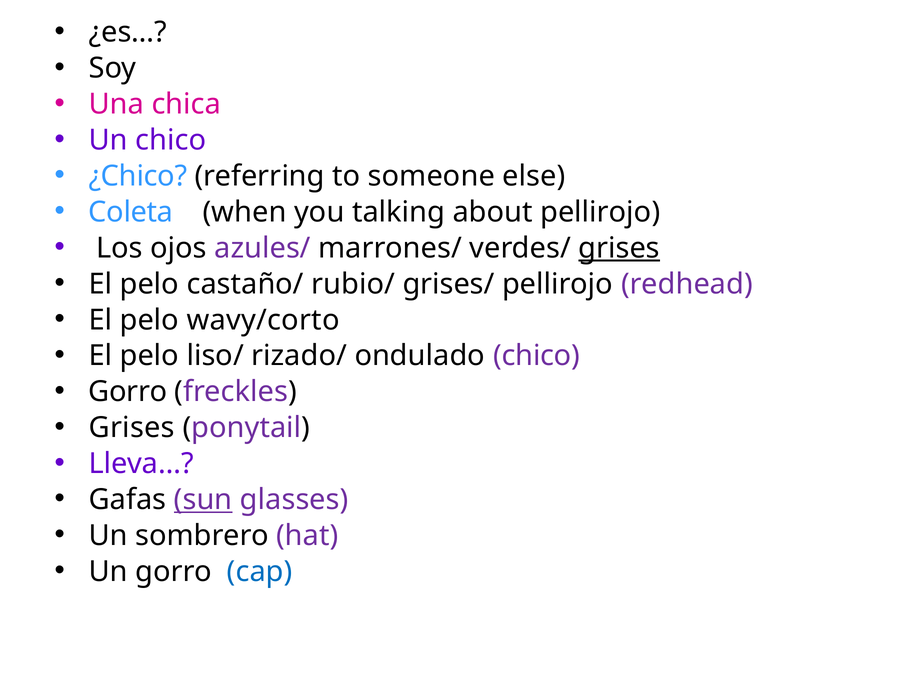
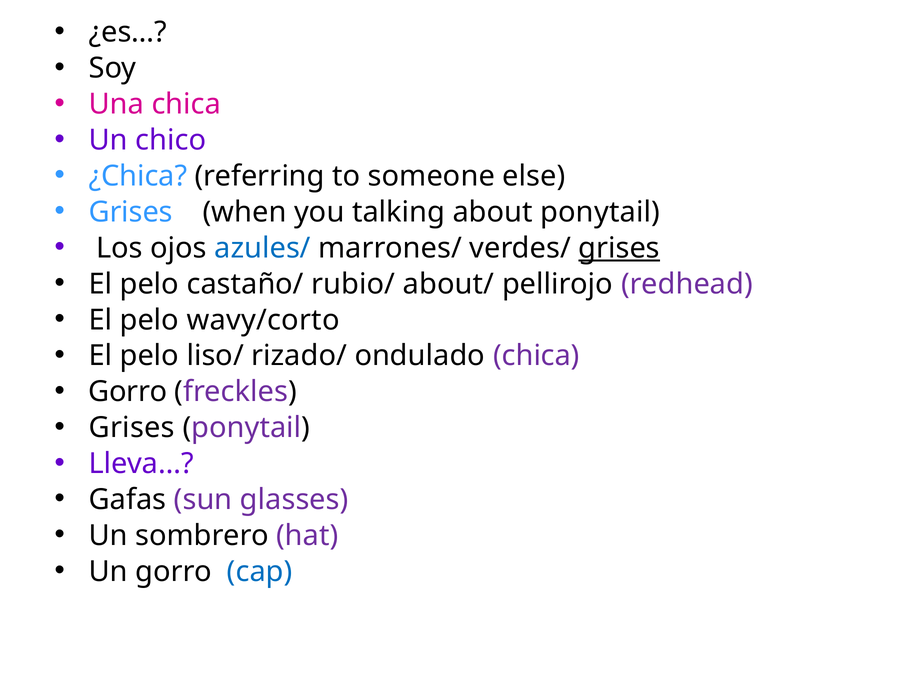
¿Chico: ¿Chico -> ¿Chica
Coleta at (131, 212): Coleta -> Grises
about pellirojo: pellirojo -> ponytail
azules/ colour: purple -> blue
grises/: grises/ -> about/
ondulado chico: chico -> chica
sun underline: present -> none
